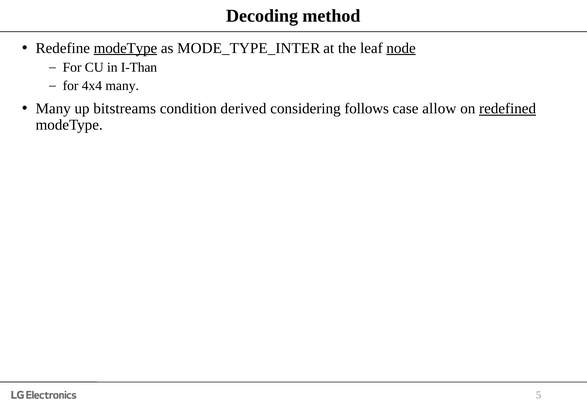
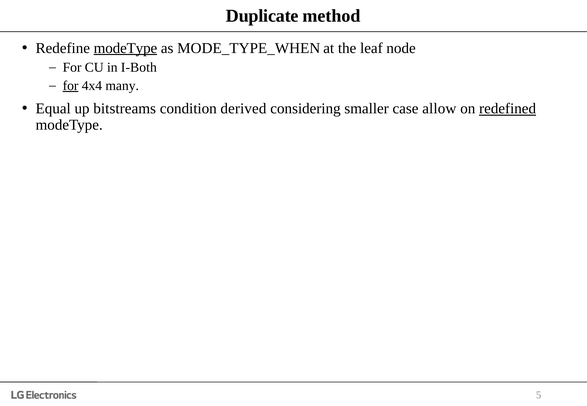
Decoding: Decoding -> Duplicate
MODE_TYPE_INTER: MODE_TYPE_INTER -> MODE_TYPE_WHEN
node underline: present -> none
I-Than: I-Than -> I-Both
for at (71, 86) underline: none -> present
Many at (53, 109): Many -> Equal
follows: follows -> smaller
